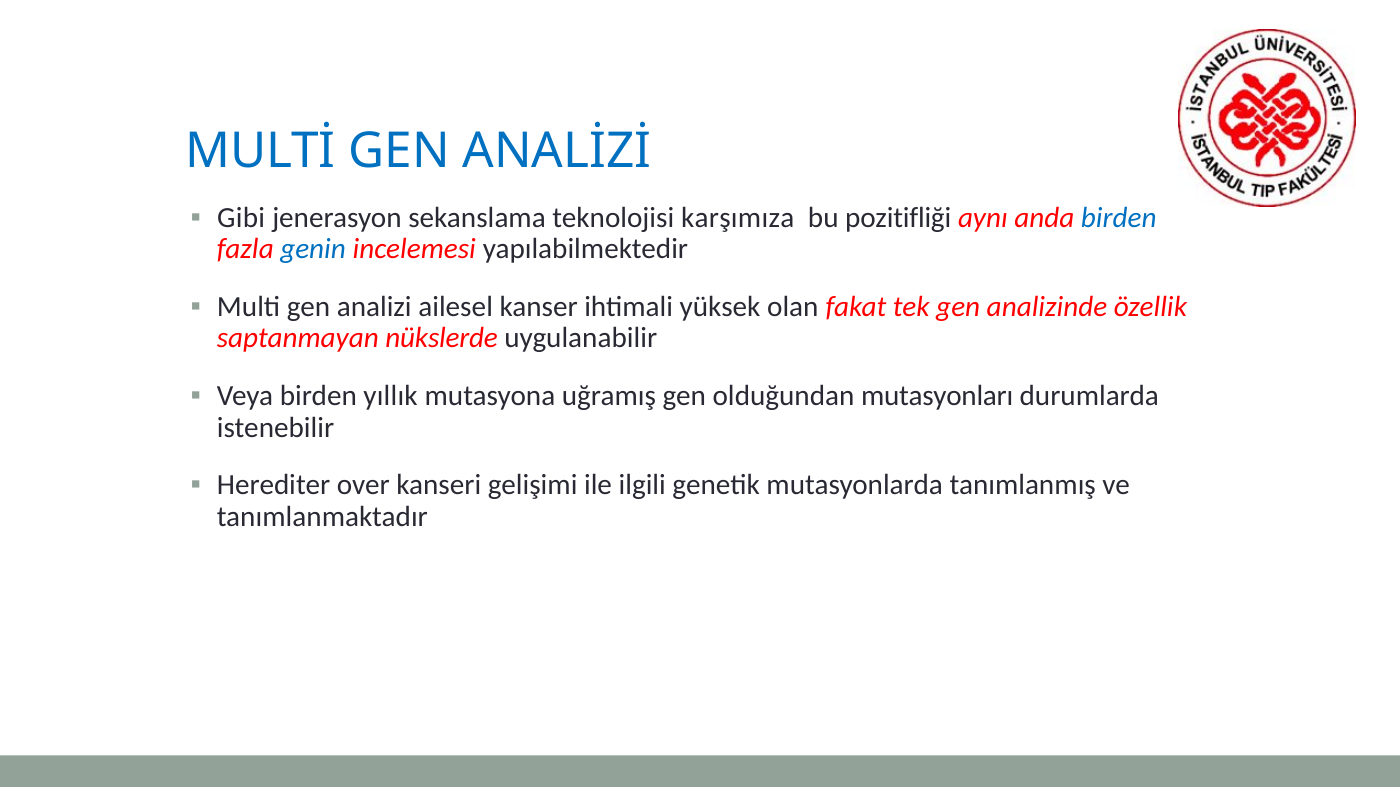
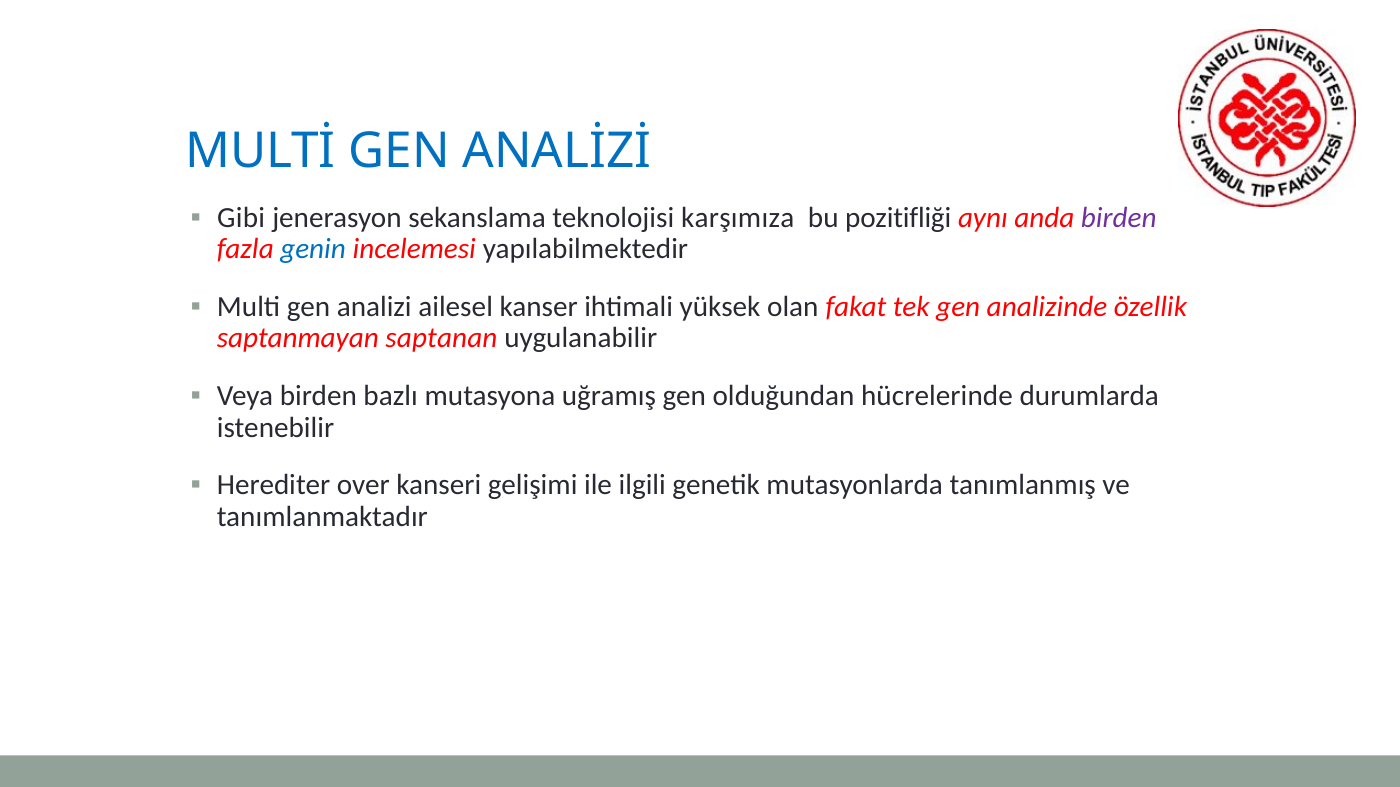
birden at (1119, 218) colour: blue -> purple
nükslerde: nükslerde -> saptanan
yıllık: yıllık -> bazlı
mutasyonları: mutasyonları -> hücrelerinde
